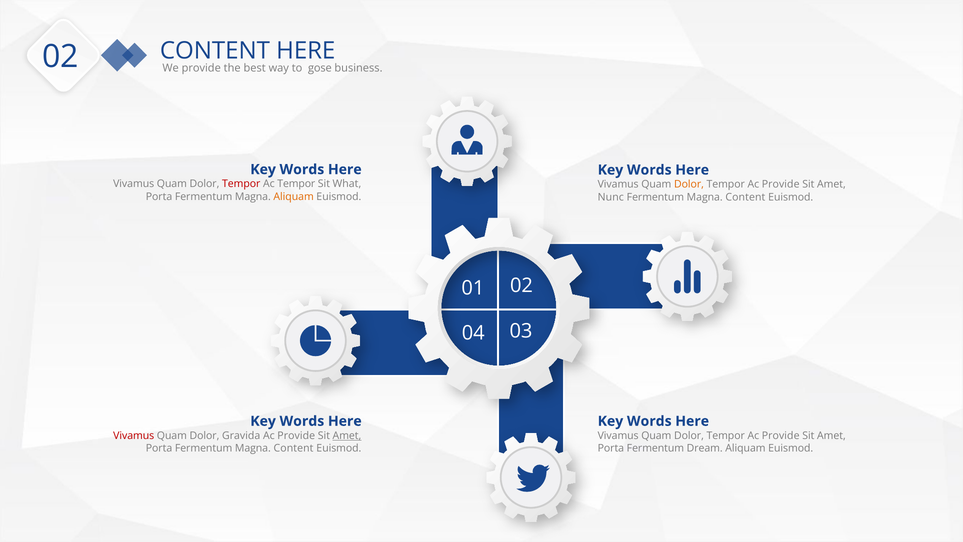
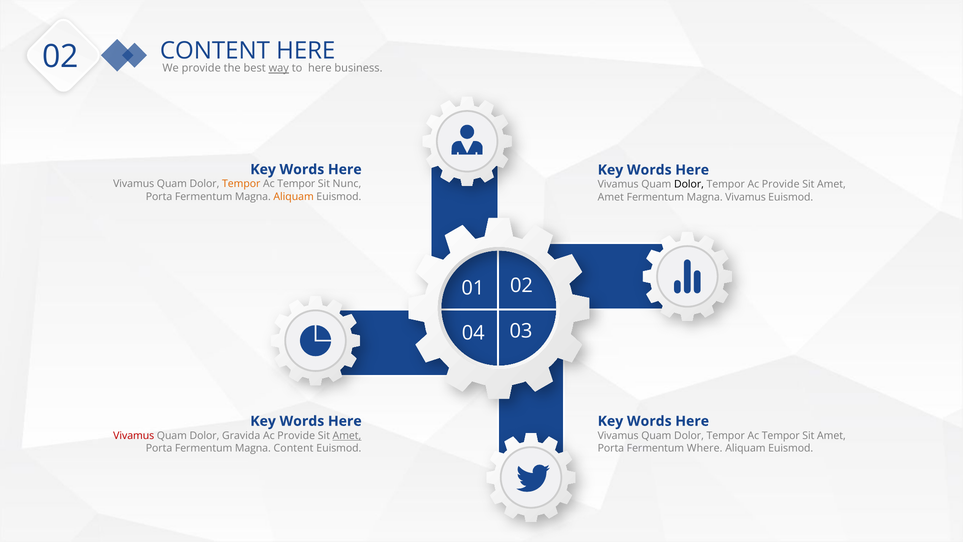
way underline: none -> present
to gose: gose -> here
Tempor at (241, 184) colour: red -> orange
What: What -> Nunc
Dolor at (689, 184) colour: orange -> black
Nunc at (611, 197): Nunc -> Amet
Content at (745, 197): Content -> Vivamus
Provide at (781, 435): Provide -> Tempor
Dream: Dream -> Where
